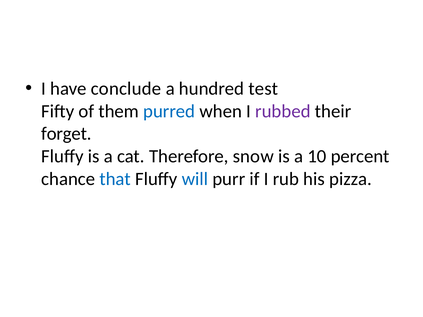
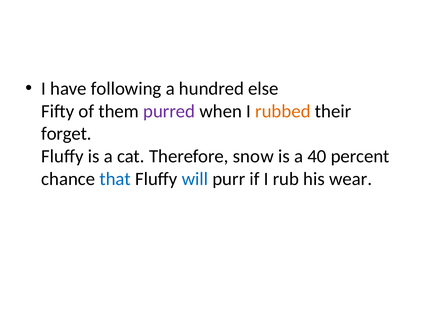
conclude: conclude -> following
test: test -> else
purred colour: blue -> purple
rubbed colour: purple -> orange
10: 10 -> 40
pizza: pizza -> wear
